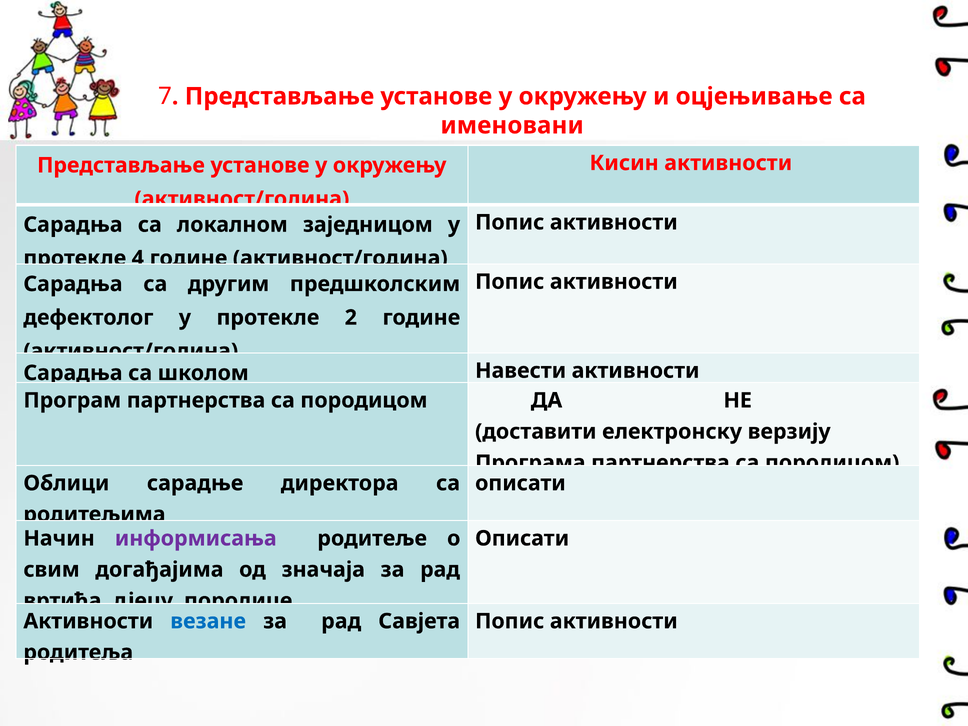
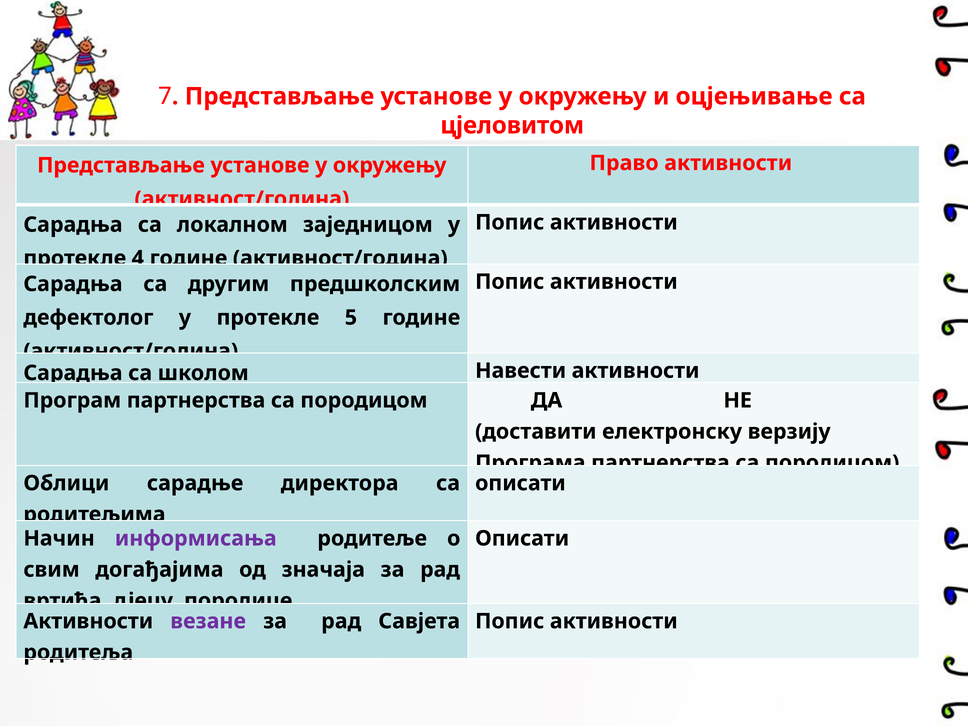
именовани: именовани -> цјеловитом
Кисин: Кисин -> Право
2: 2 -> 5
везане colour: blue -> purple
